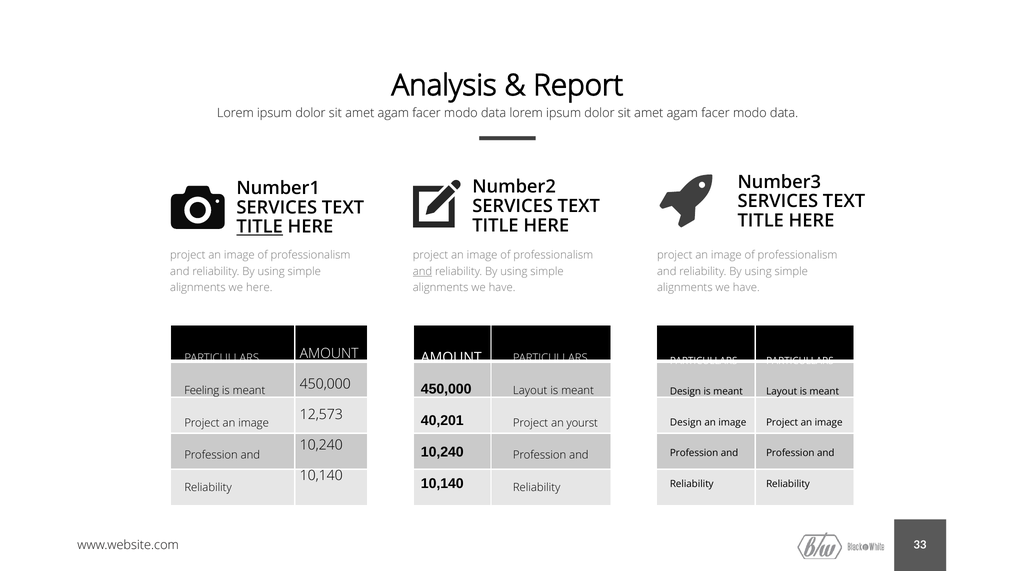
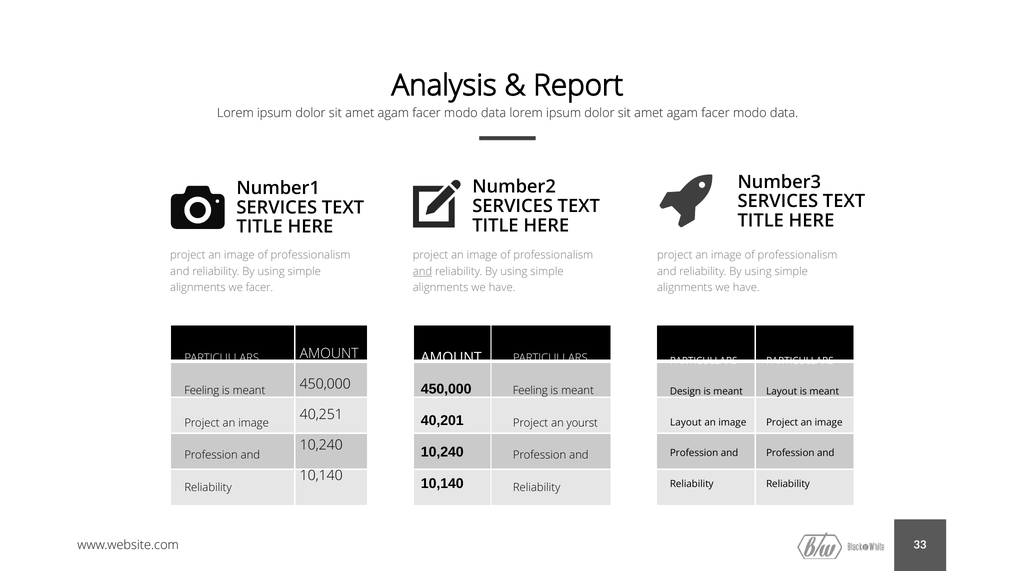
TITLE at (260, 227) underline: present -> none
we here: here -> facer
Layout at (530, 390): Layout -> Feeling
12,573: 12,573 -> 40,251
Design at (686, 422): Design -> Layout
